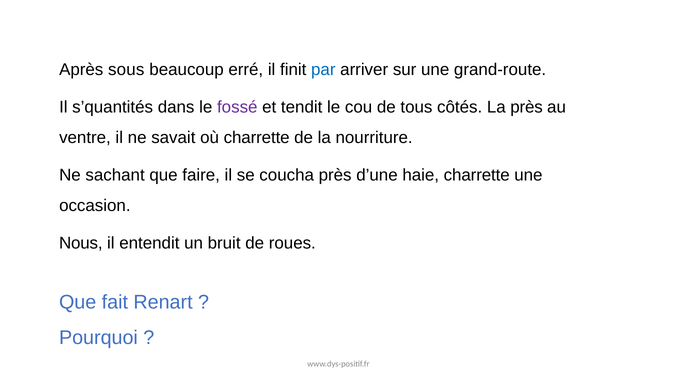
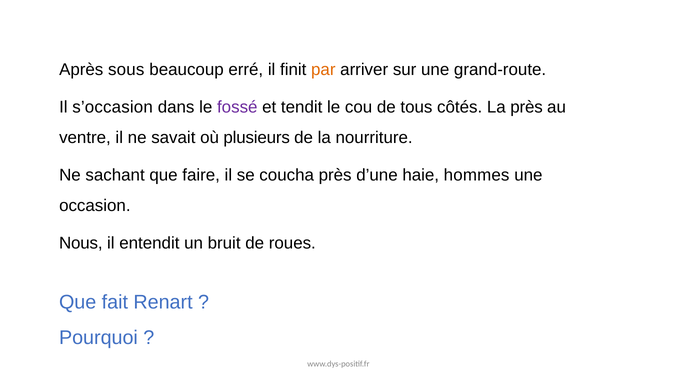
par colour: blue -> orange
s’quantités: s’quantités -> s’occasion
où charrette: charrette -> plusieurs
haie charrette: charrette -> hommes
